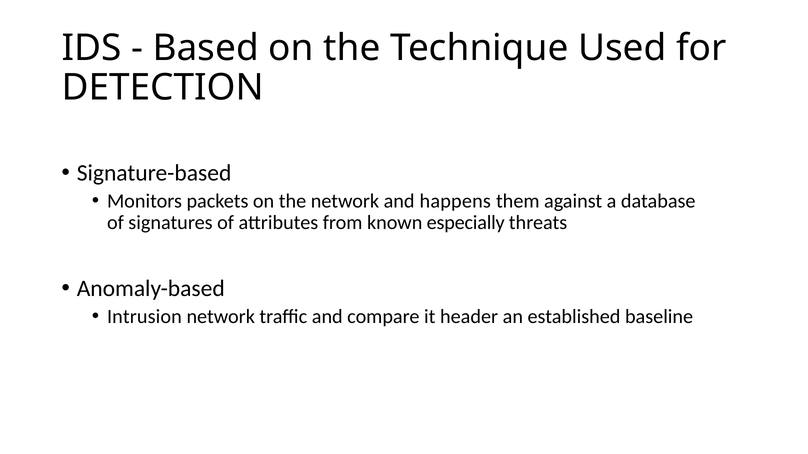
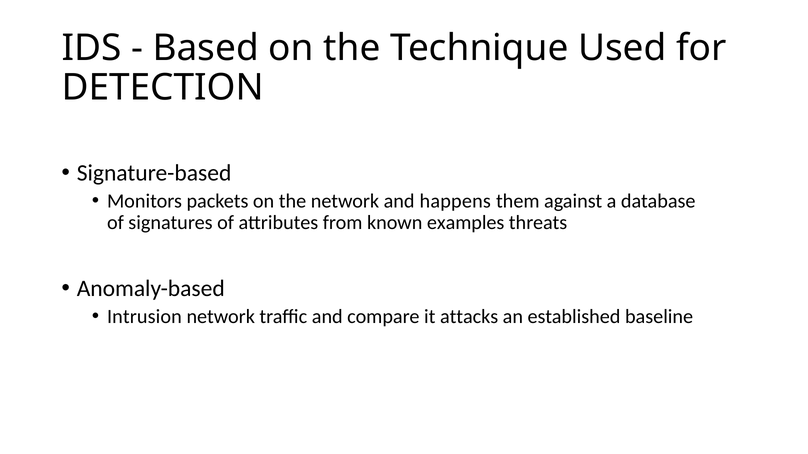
especially: especially -> examples
header: header -> attacks
